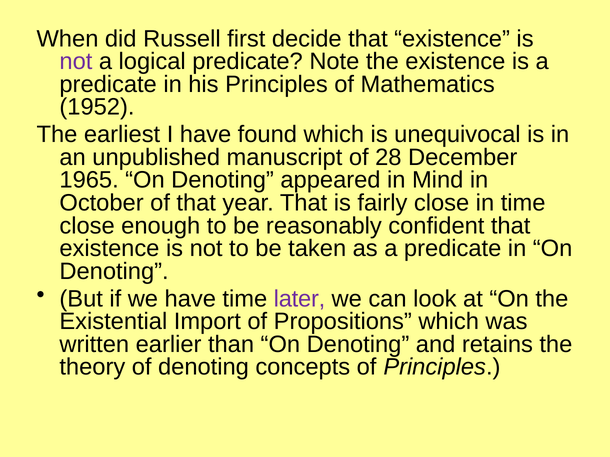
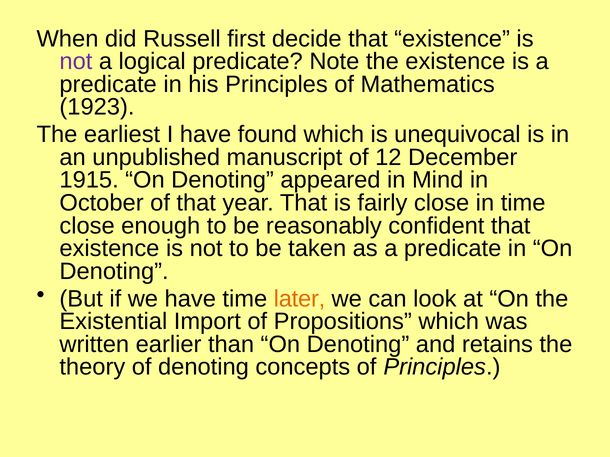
1952: 1952 -> 1923
28: 28 -> 12
1965: 1965 -> 1915
later colour: purple -> orange
